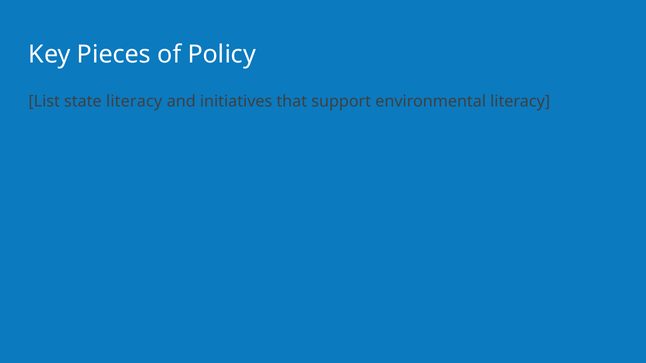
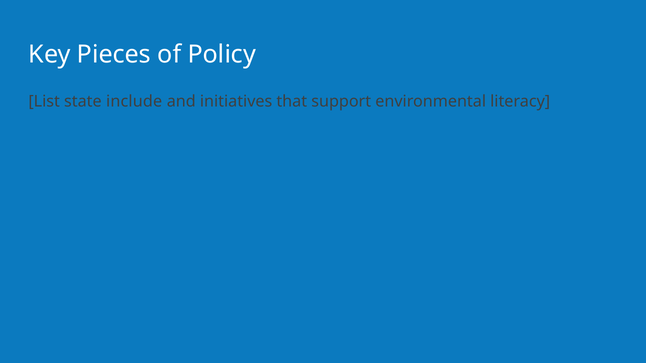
state literacy: literacy -> include
